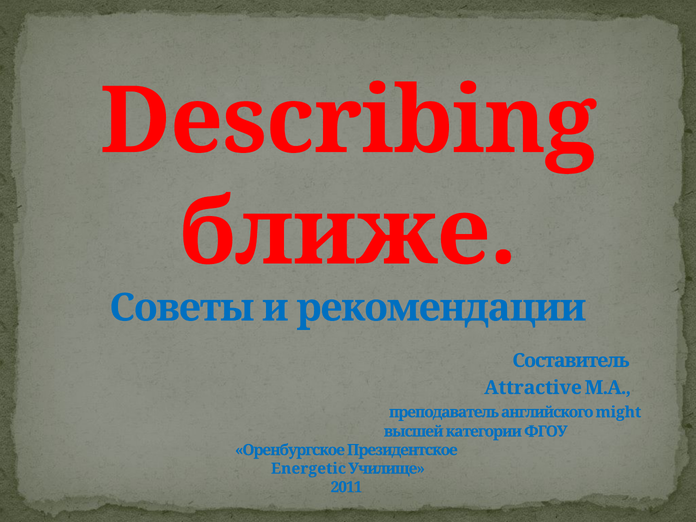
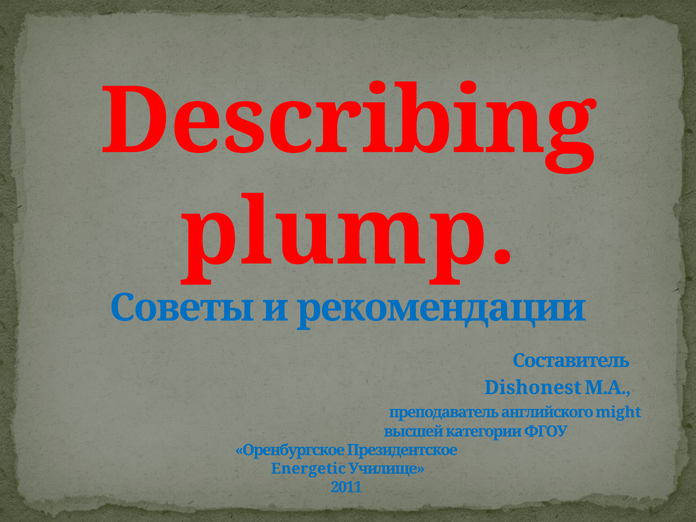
ближе: ближе -> plump
Attractive: Attractive -> Dishonest
